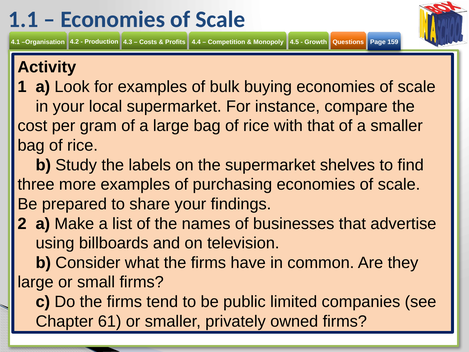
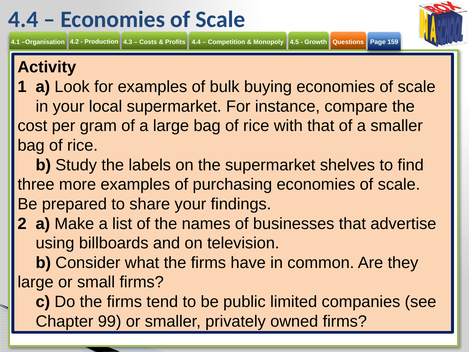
1.1 at (23, 19): 1.1 -> 4.4
61: 61 -> 99
